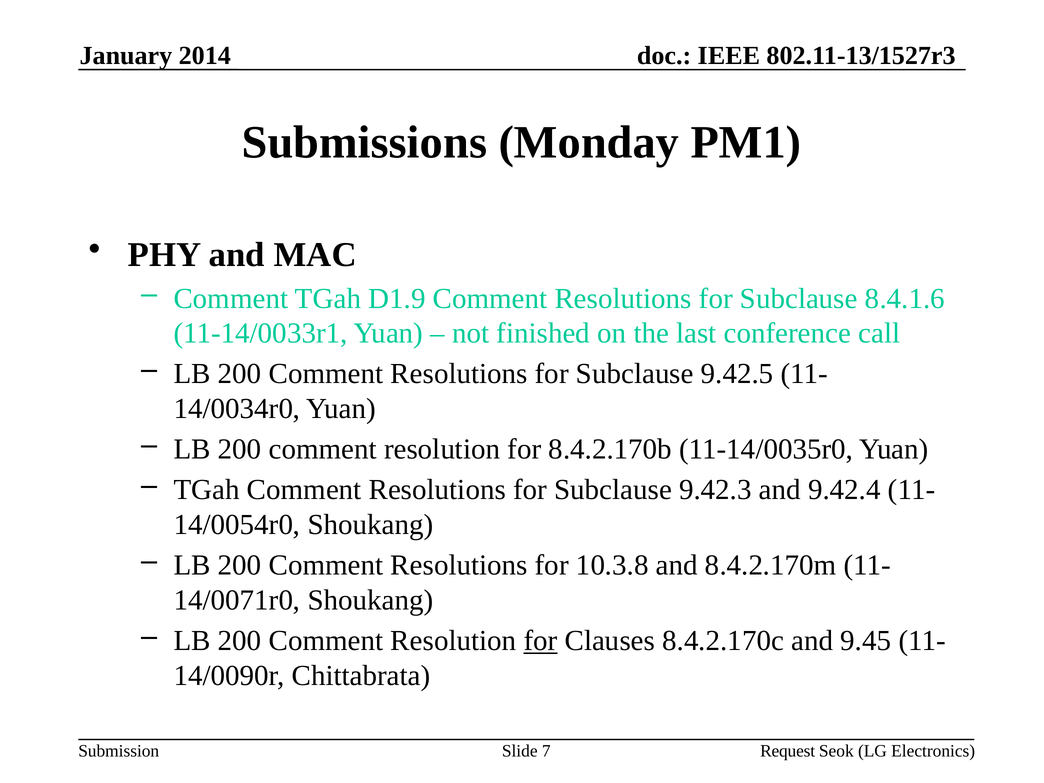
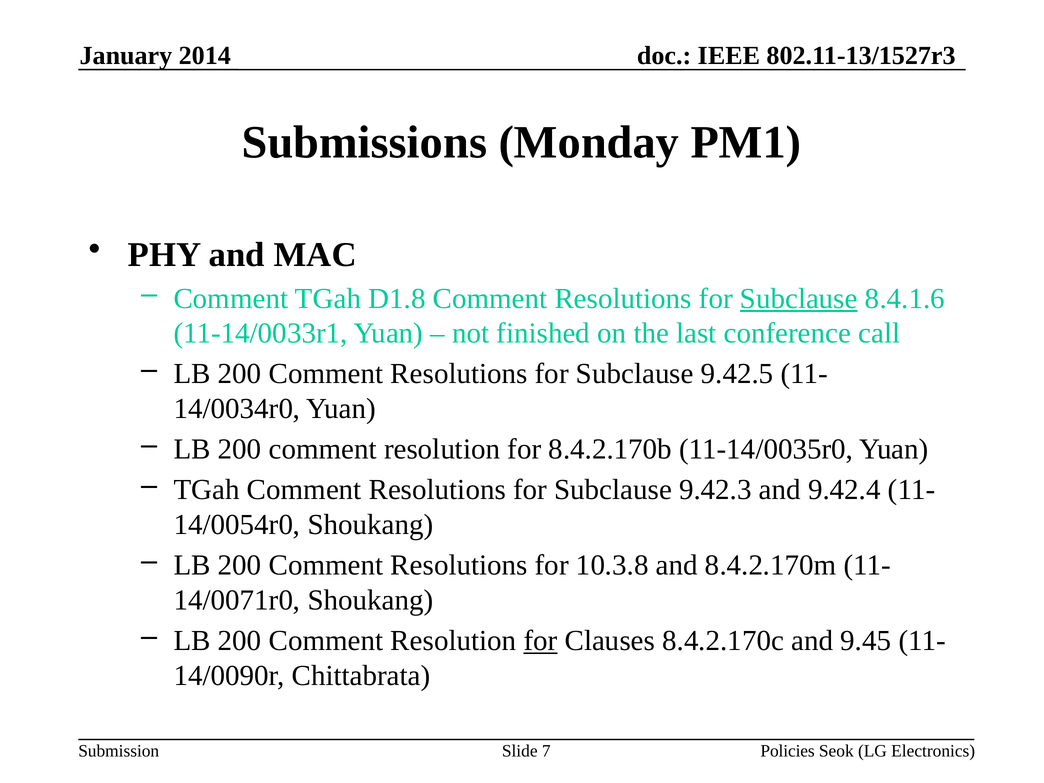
D1.9: D1.9 -> D1.8
Subclause at (799, 298) underline: none -> present
Request: Request -> Policies
